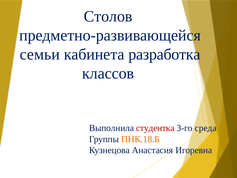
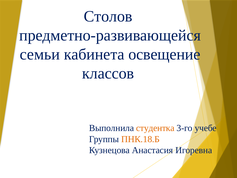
разработка: разработка -> освещение
студентка colour: red -> orange
среда: среда -> учебе
